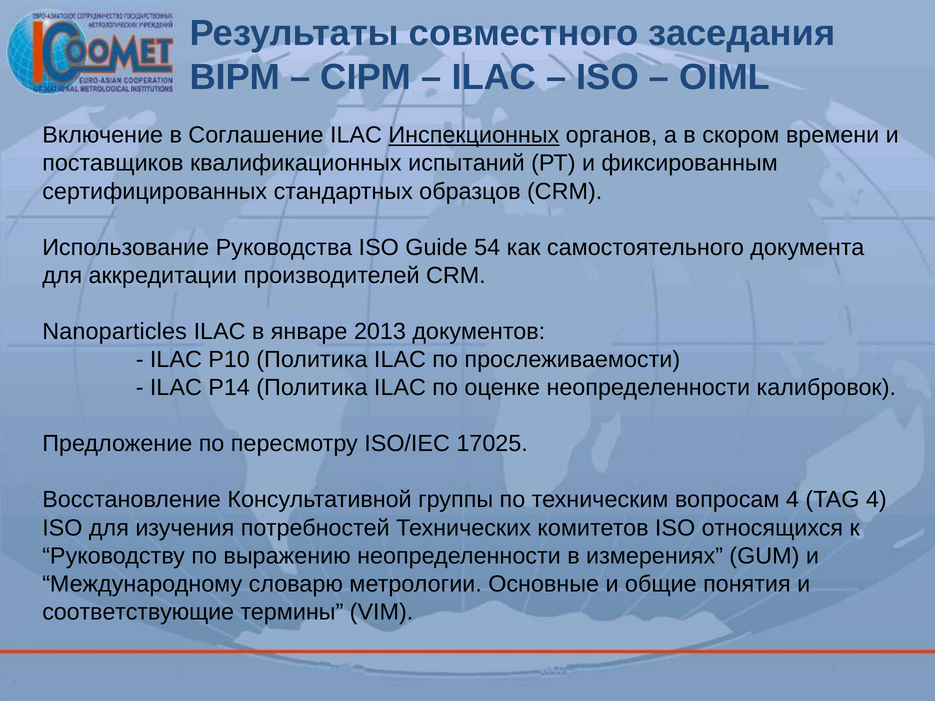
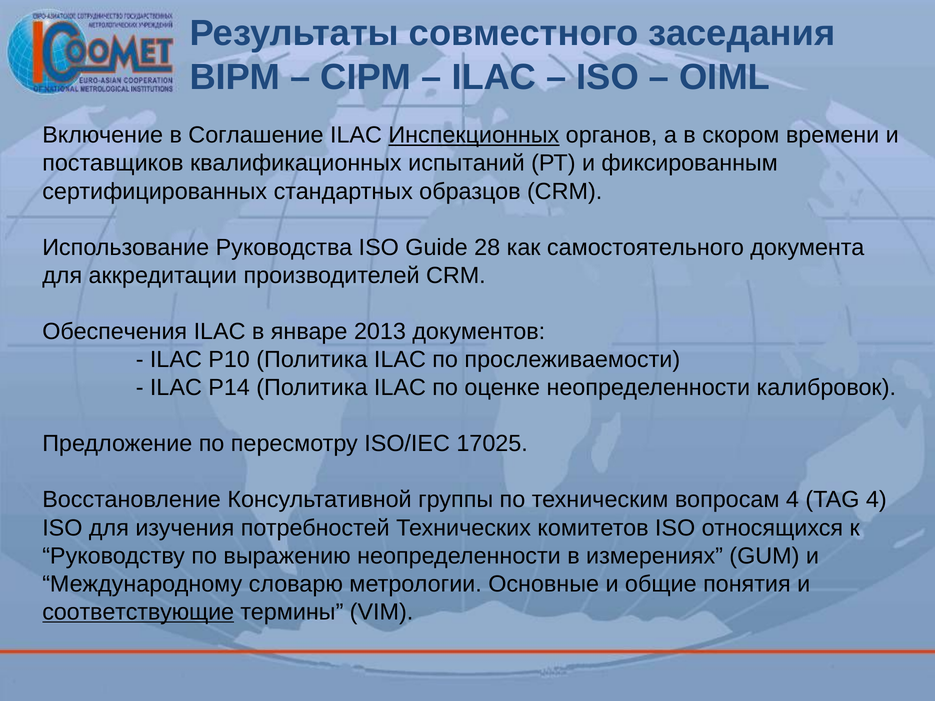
54: 54 -> 28
Nanoparticles: Nanoparticles -> Обеспечения
соответствующие underline: none -> present
